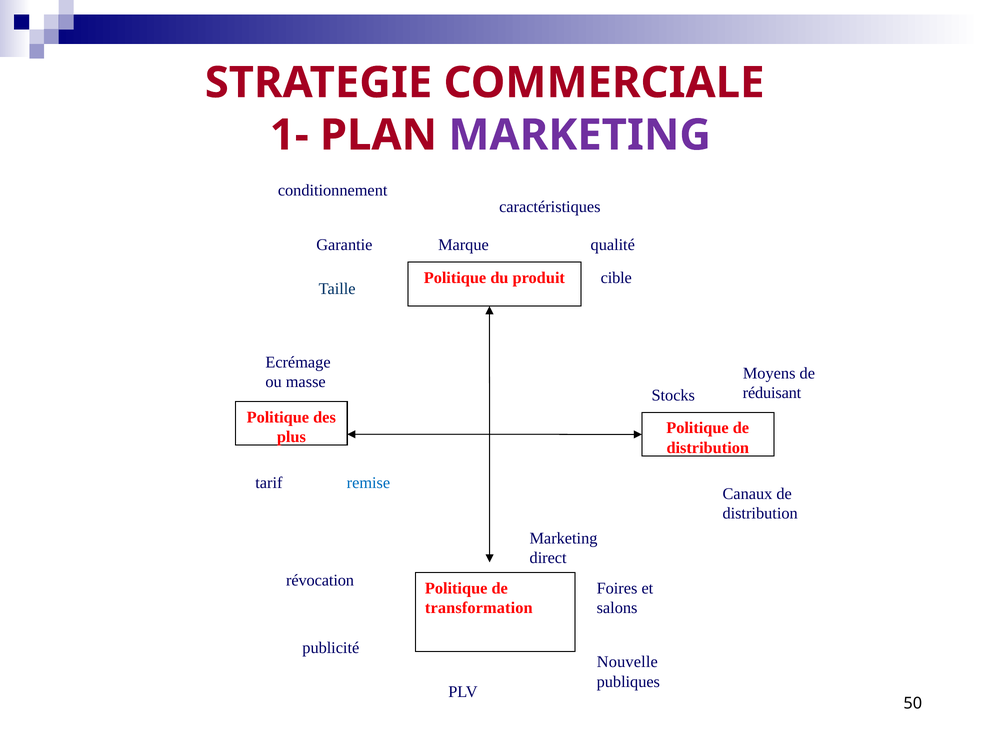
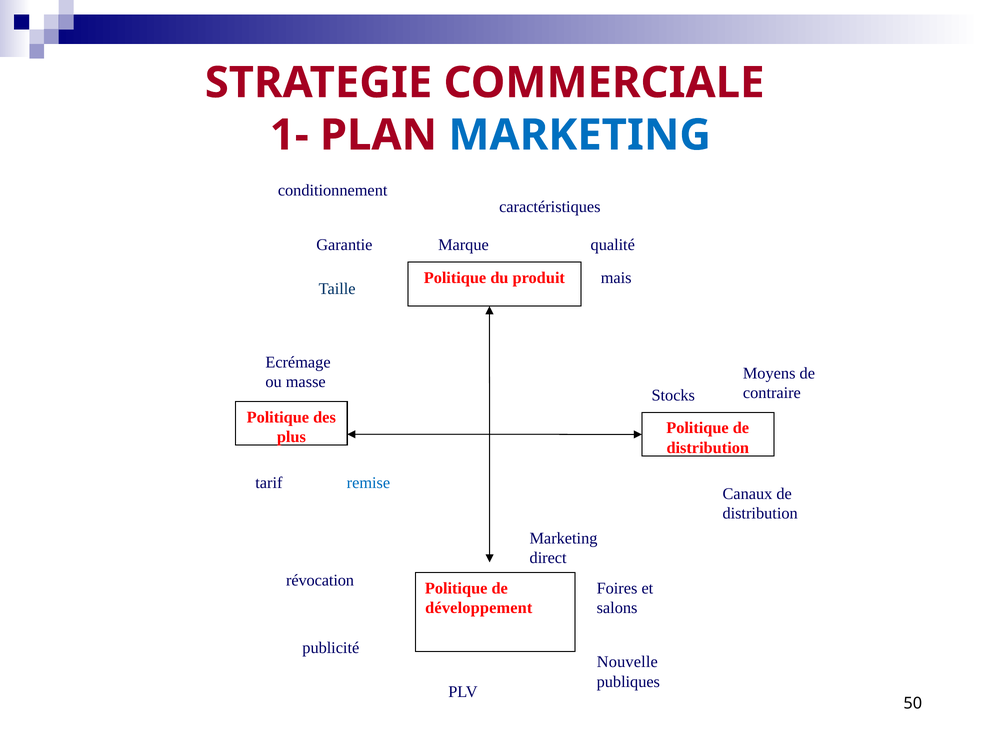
MARKETING at (580, 135) colour: purple -> blue
cible: cible -> mais
réduisant: réduisant -> contraire
transformation: transformation -> développement
